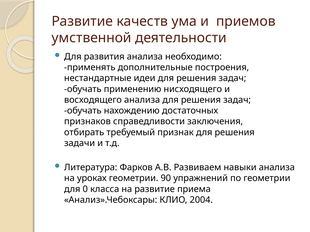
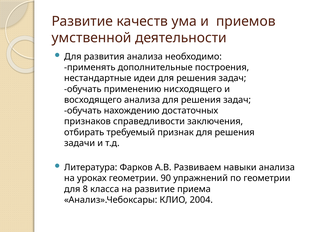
0: 0 -> 8
